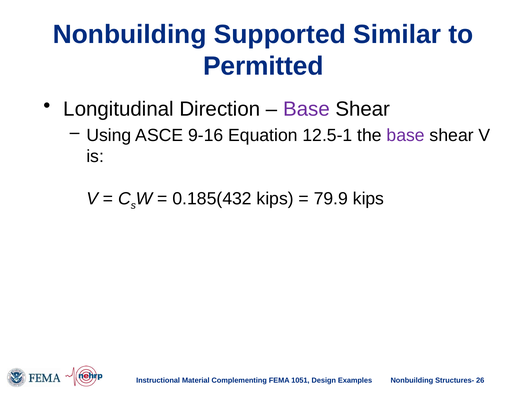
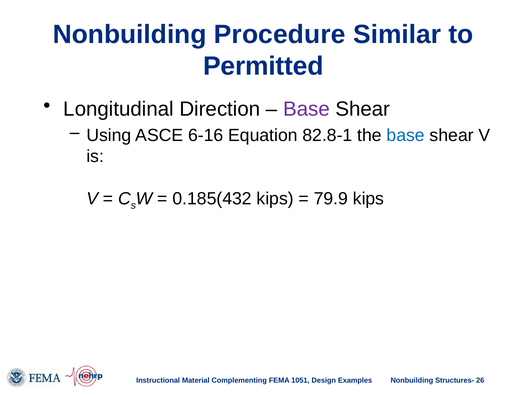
Supported: Supported -> Procedure
9-16: 9-16 -> 6-16
12.5-1: 12.5-1 -> 82.8-1
base at (406, 135) colour: purple -> blue
